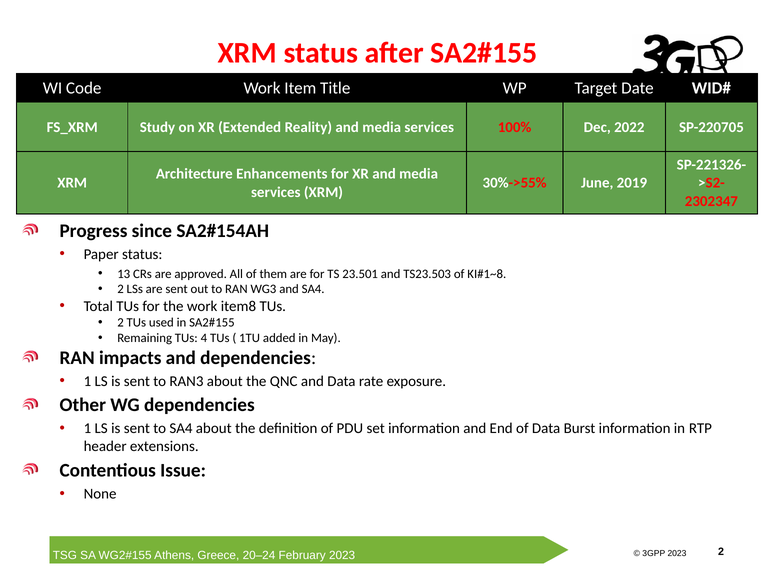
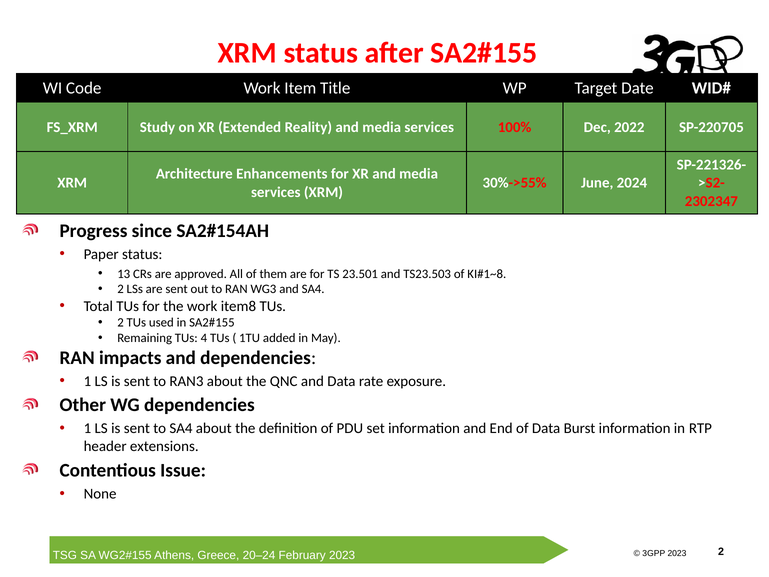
2019: 2019 -> 2024
